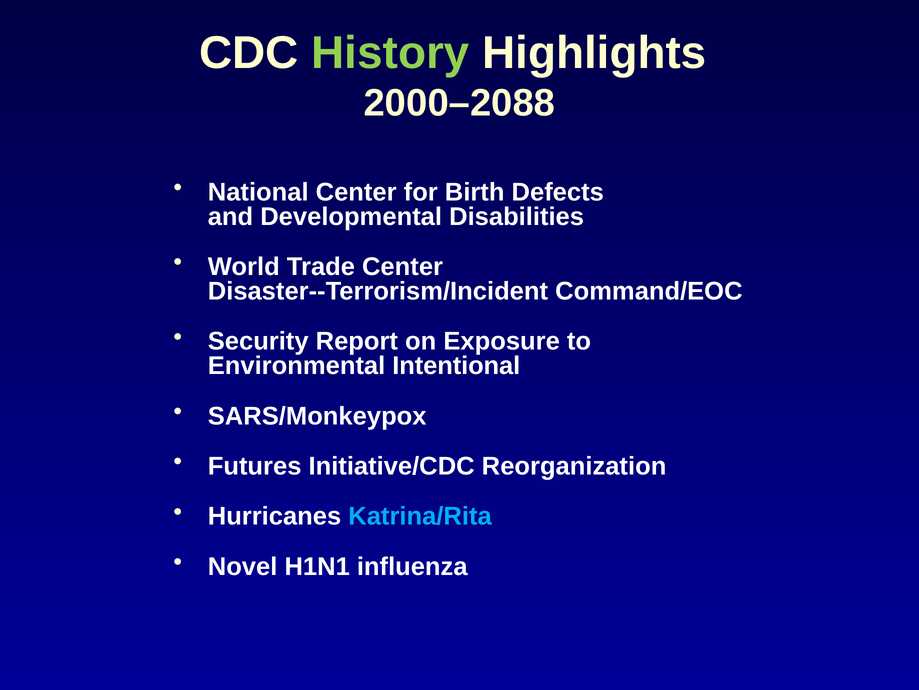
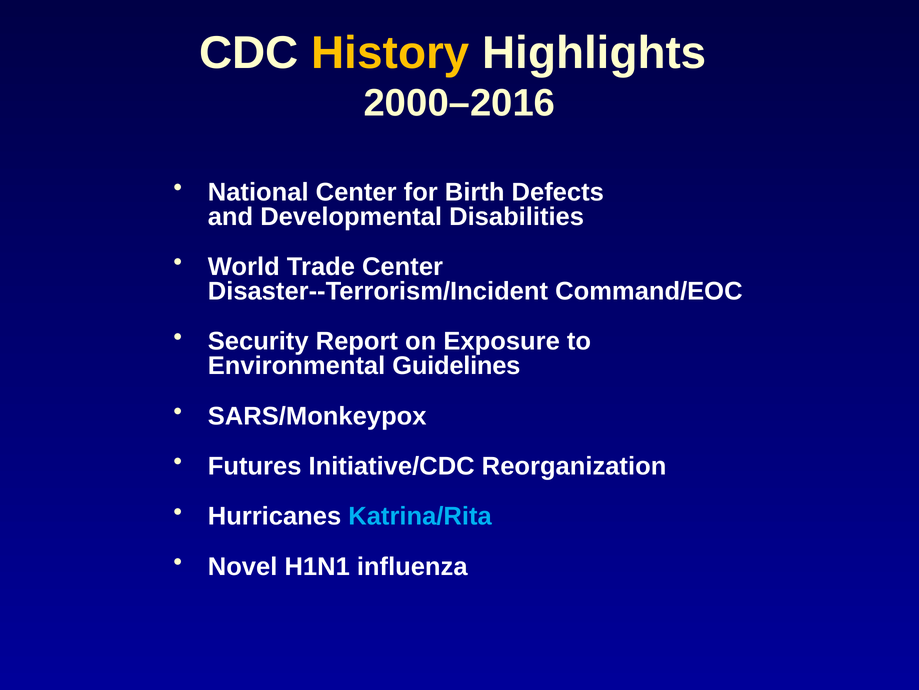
History colour: light green -> yellow
2000–2088: 2000–2088 -> 2000–2016
Intentional: Intentional -> Guidelines
